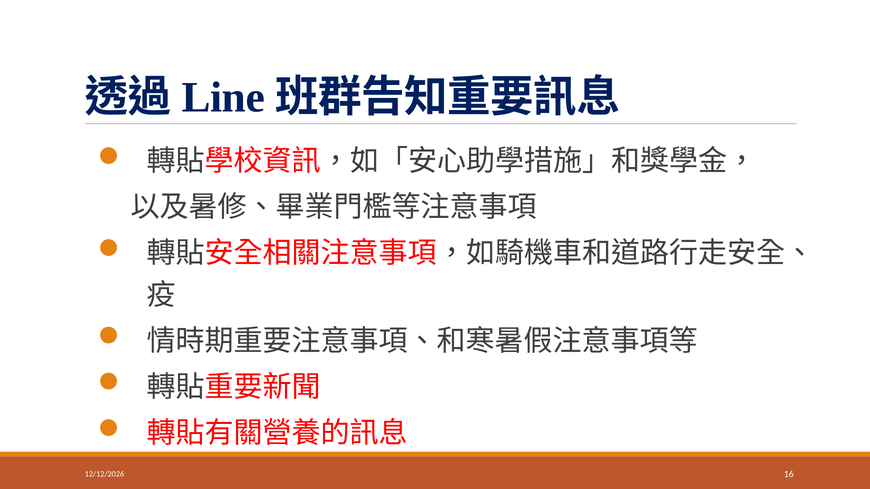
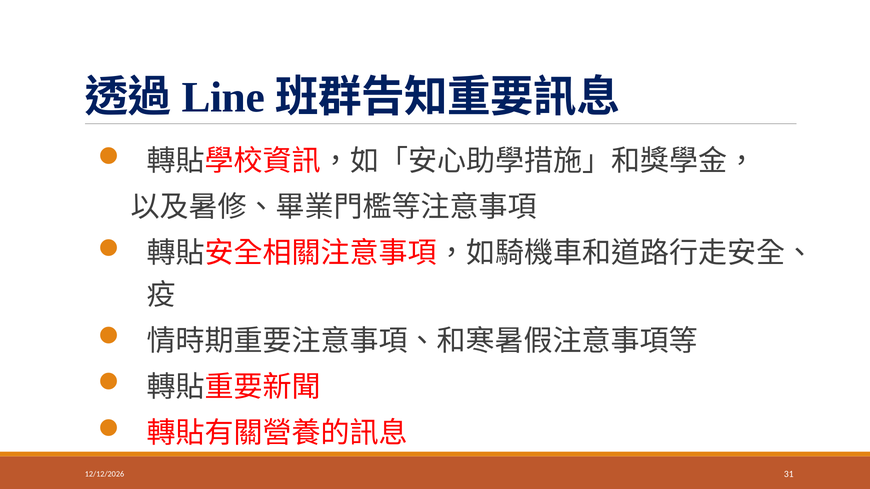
16: 16 -> 31
